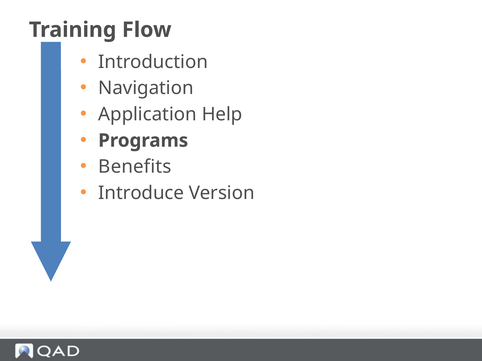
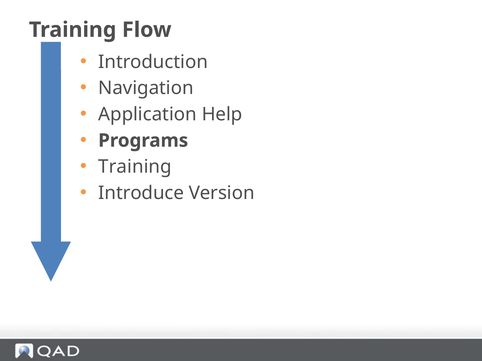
Benefits at (135, 167): Benefits -> Training
